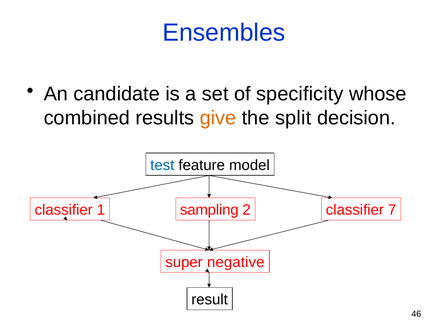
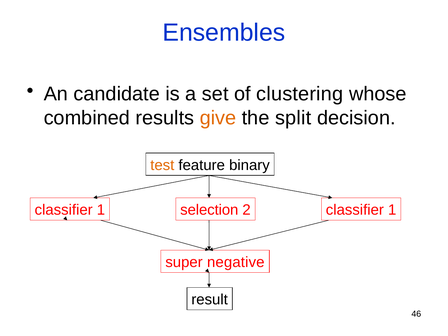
specificity: specificity -> clustering
test colour: blue -> orange
model: model -> binary
sampling: sampling -> selection
2 classifier 7: 7 -> 1
